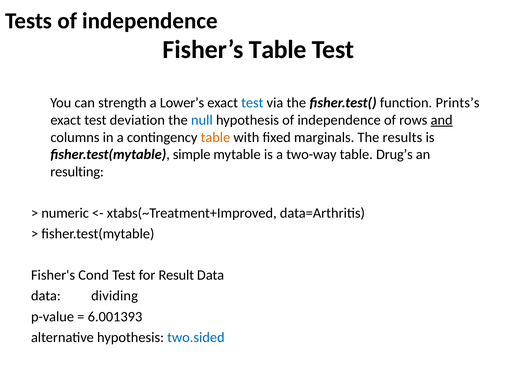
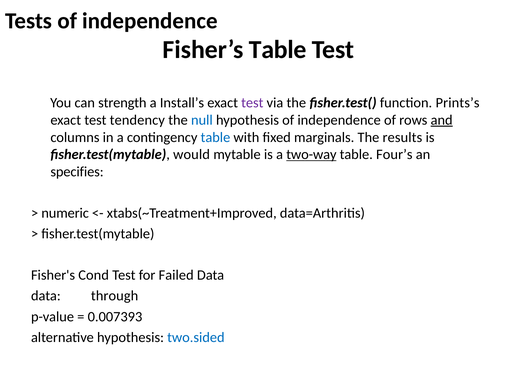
Lower’s: Lower’s -> Install’s
test at (252, 103) colour: blue -> purple
deviation: deviation -> tendency
table at (215, 137) colour: orange -> blue
simple: simple -> would
two-way underline: none -> present
Drug’s: Drug’s -> Four’s
resulting: resulting -> specifies
Result: Result -> Failed
dividing: dividing -> through
6.001393: 6.001393 -> 0.007393
